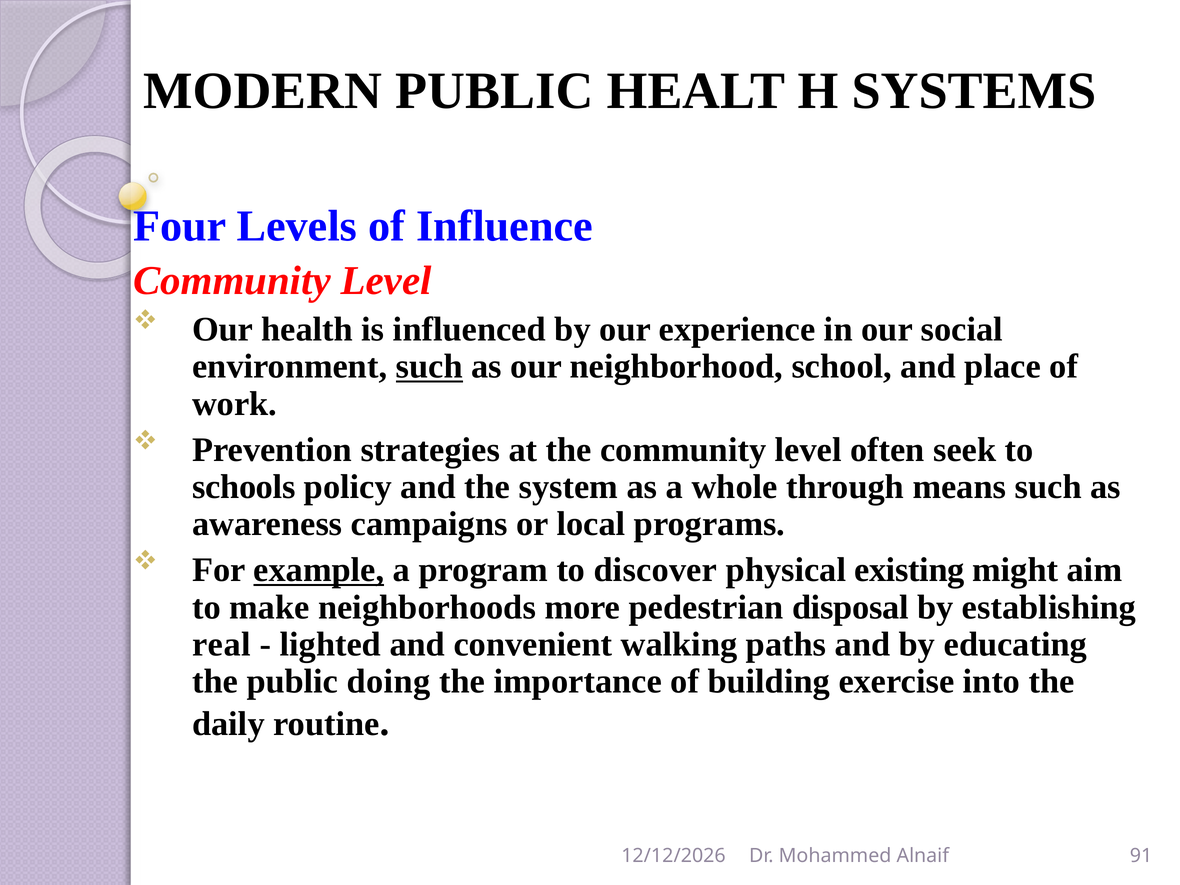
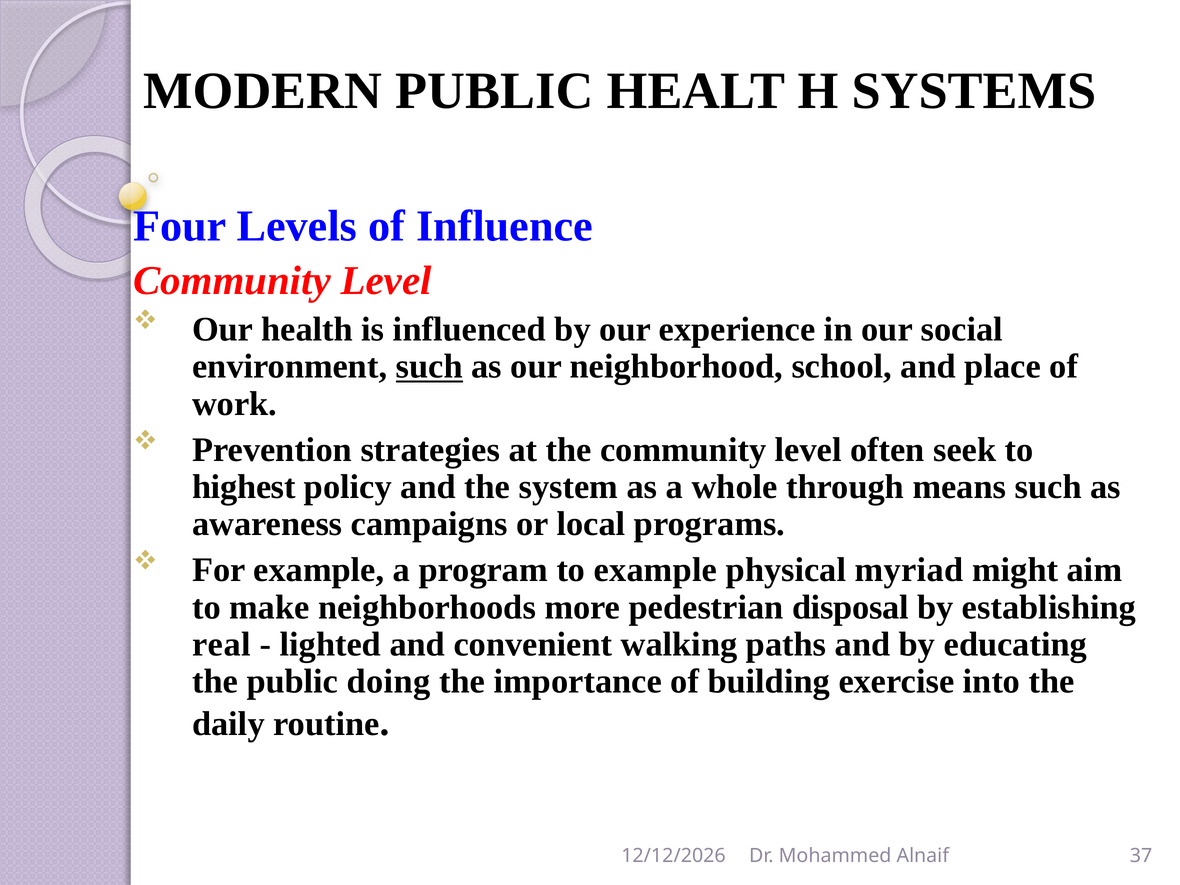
schools: schools -> highest
example at (319, 570) underline: present -> none
to discover: discover -> example
existing: existing -> myriad
91: 91 -> 37
